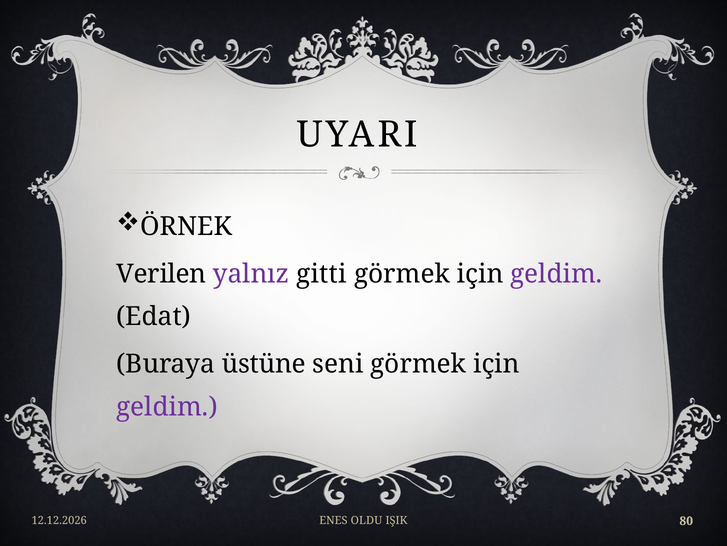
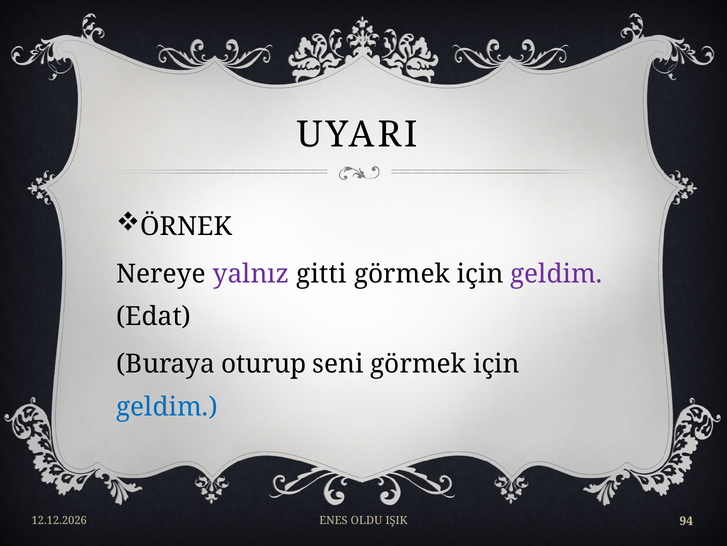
Verilen: Verilen -> Nereye
üstüne: üstüne -> oturup
geldim at (167, 406) colour: purple -> blue
80: 80 -> 94
